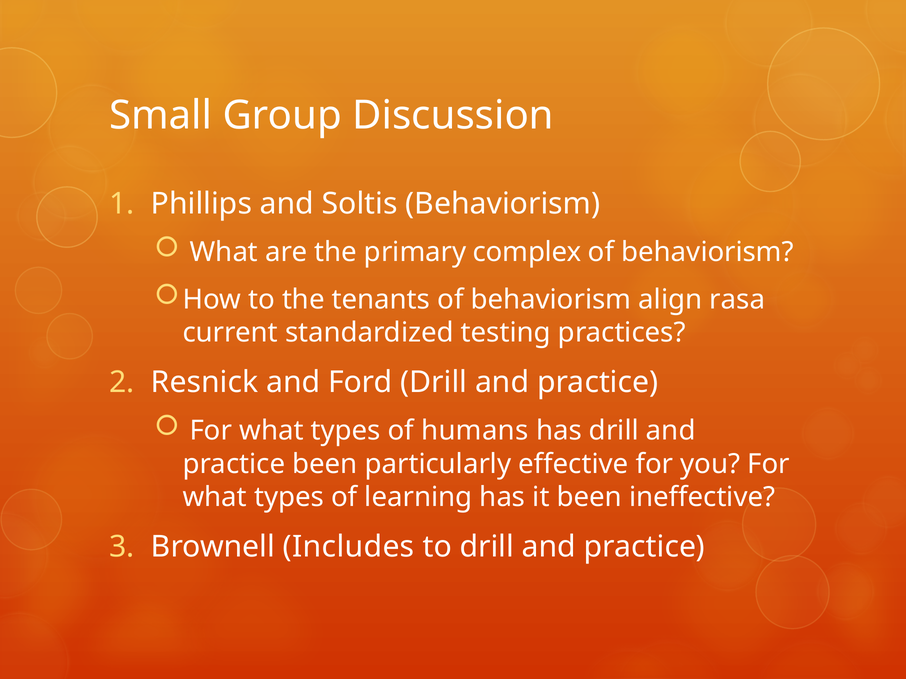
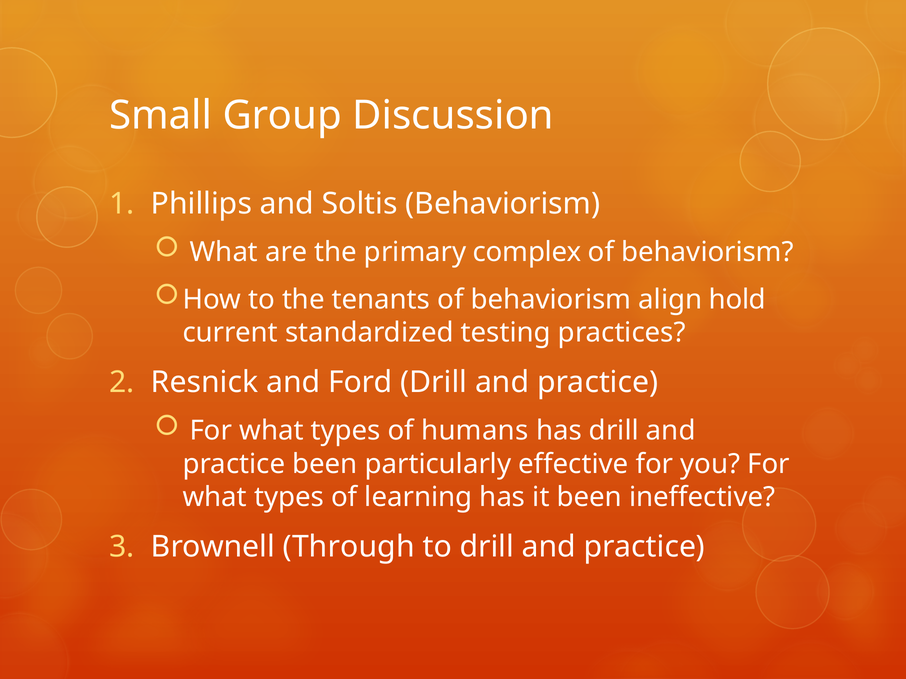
rasa: rasa -> hold
Includes: Includes -> Through
